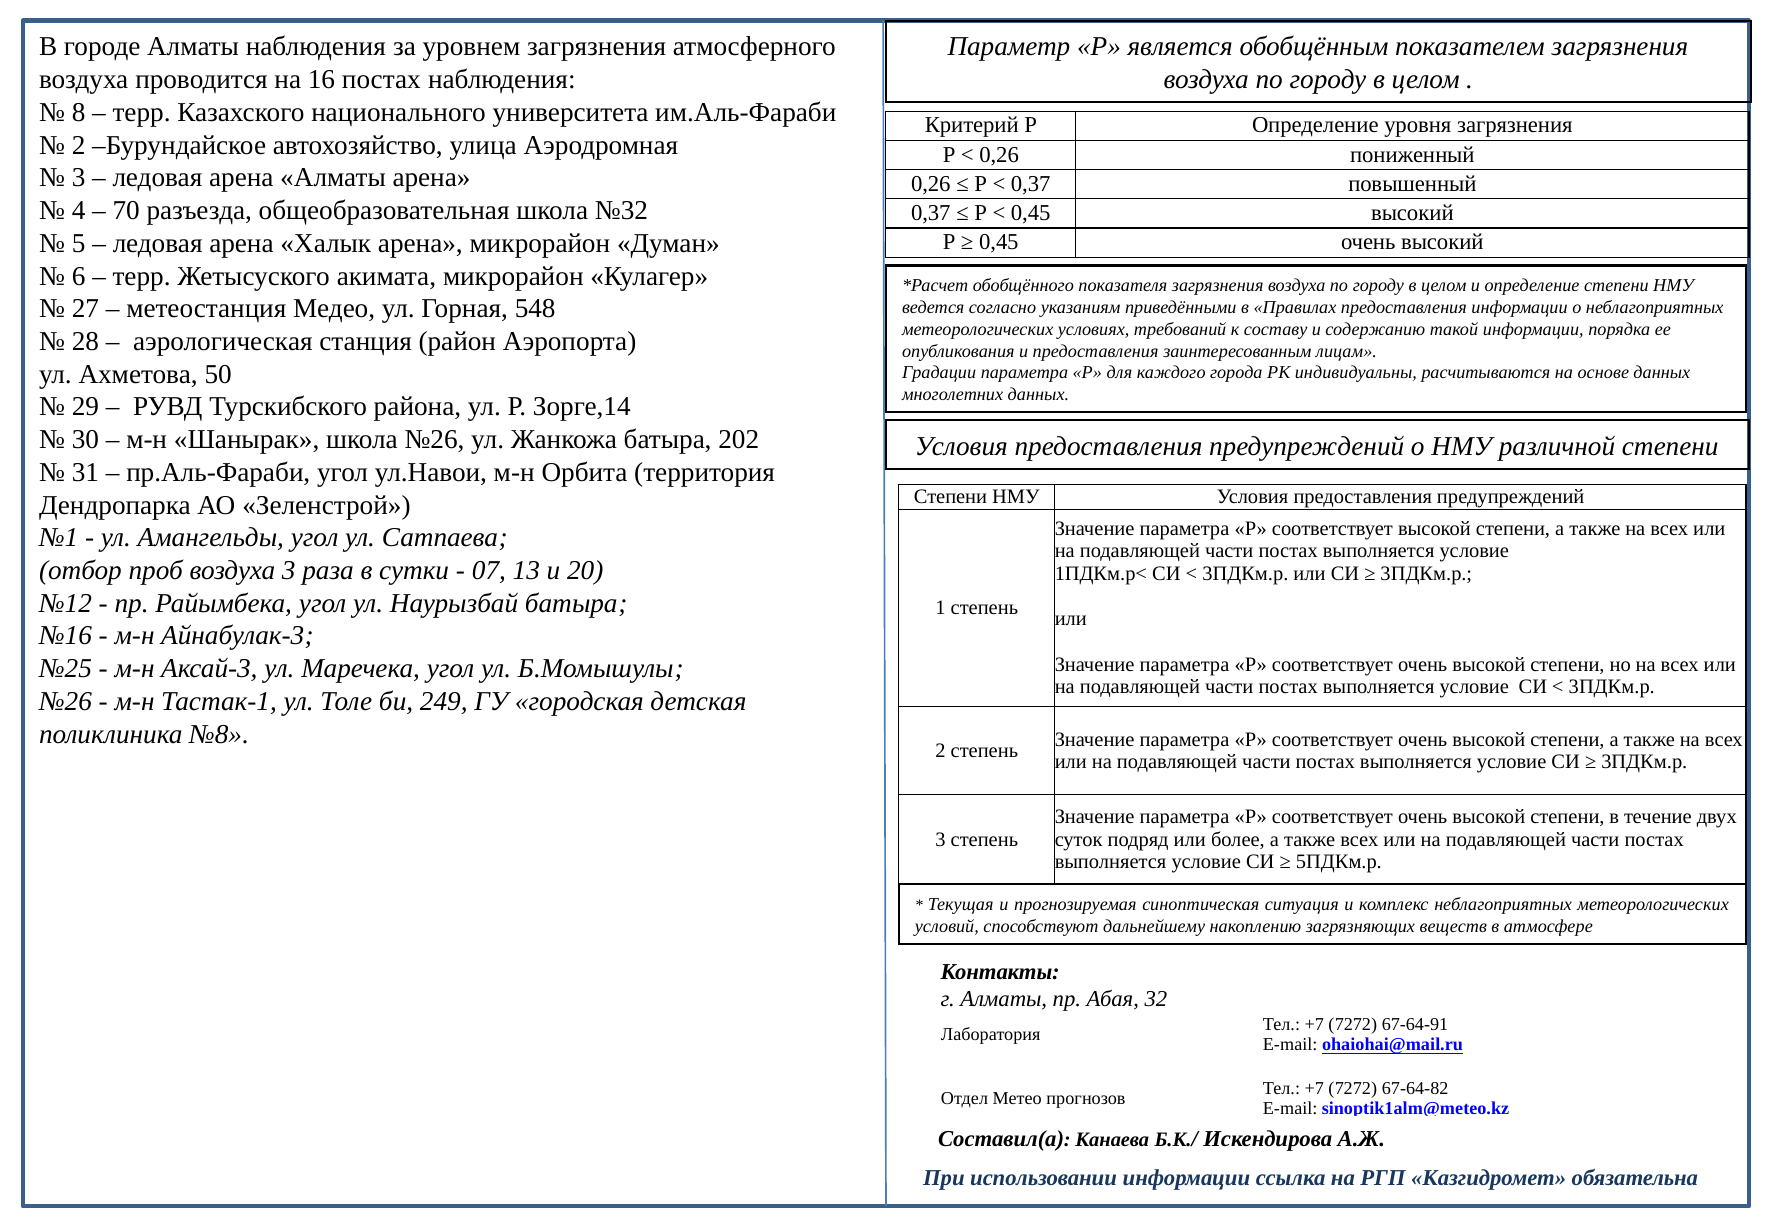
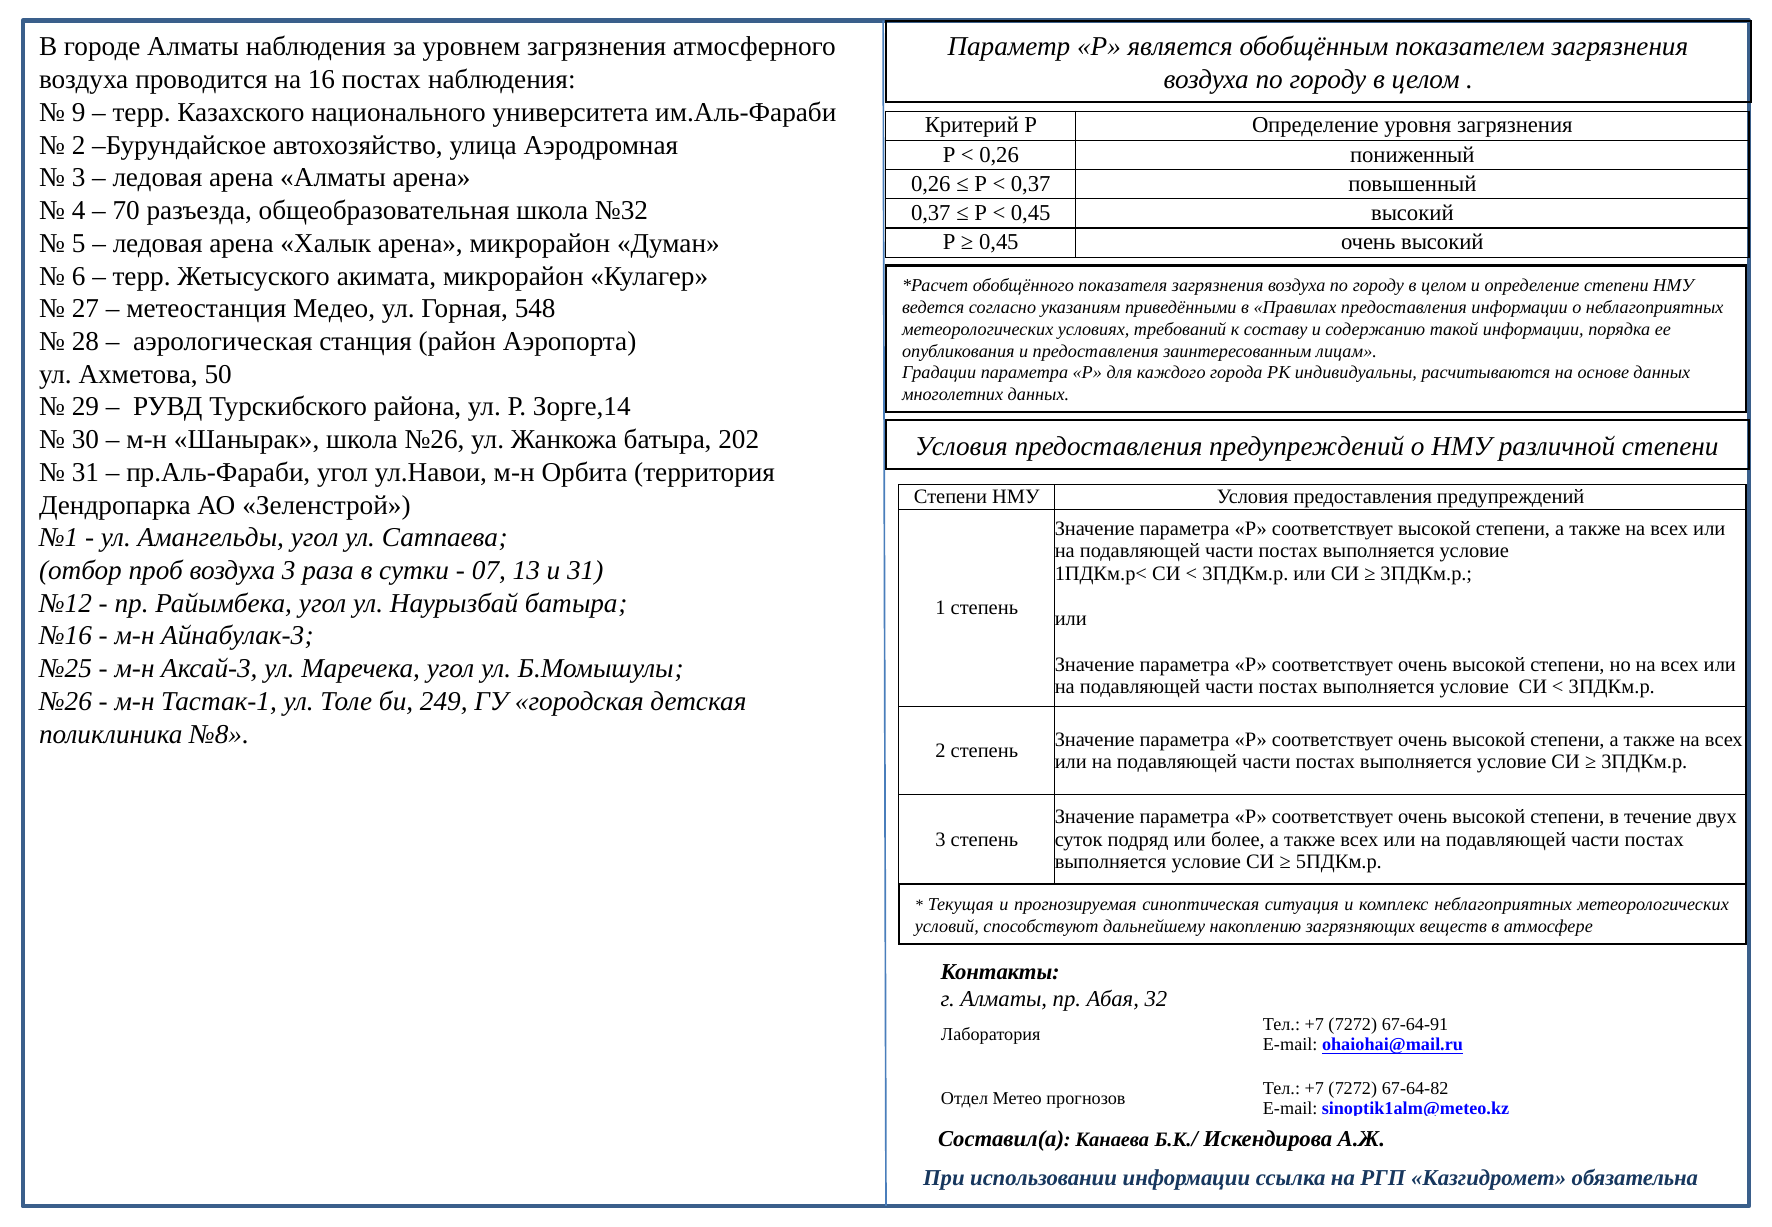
8: 8 -> 9
и 20: 20 -> 31
